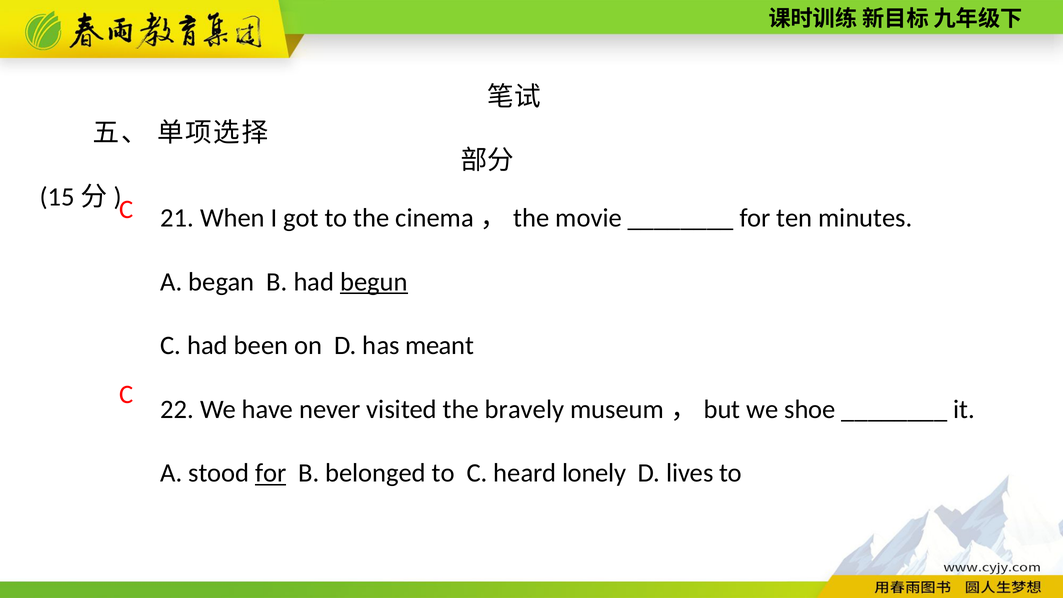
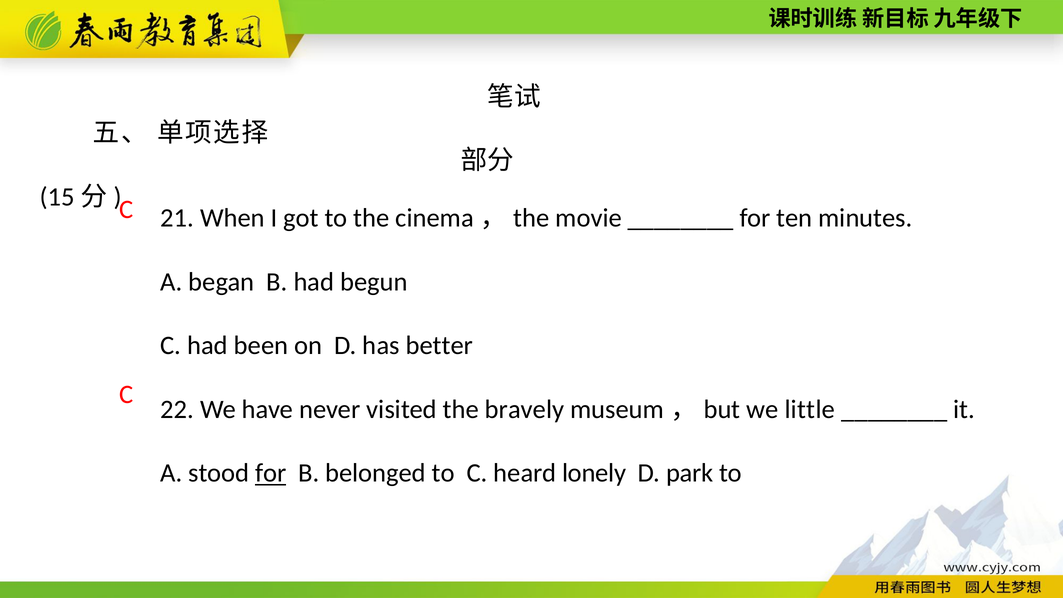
begun underline: present -> none
meant: meant -> better
shoe: shoe -> little
lives: lives -> park
